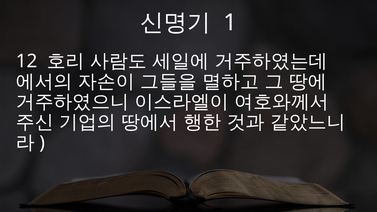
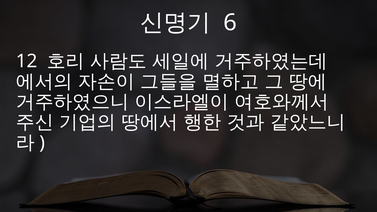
1: 1 -> 6
